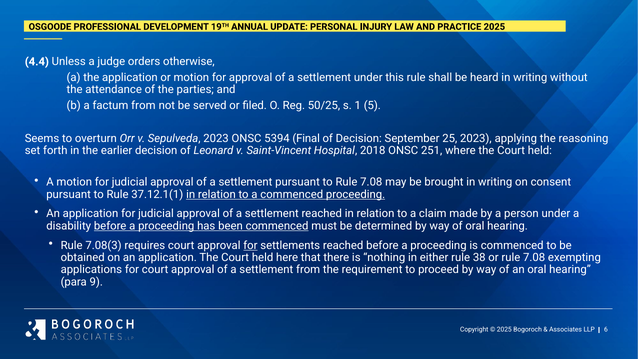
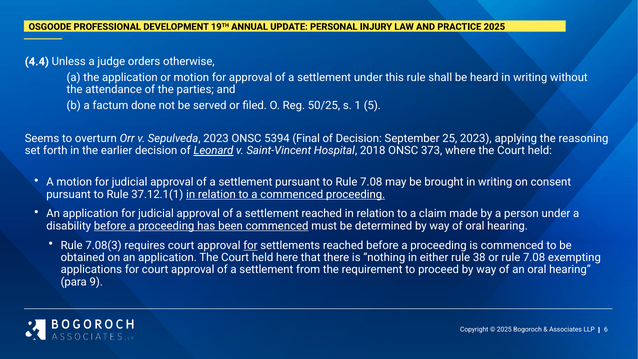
factum from: from -> done
Leonard underline: none -> present
251: 251 -> 373
